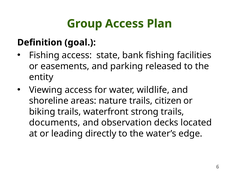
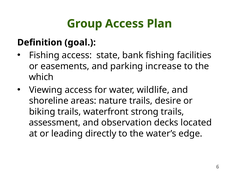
released: released -> increase
entity: entity -> which
citizen: citizen -> desire
documents: documents -> assessment
